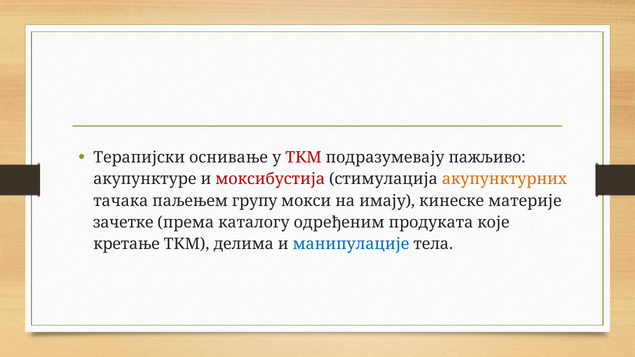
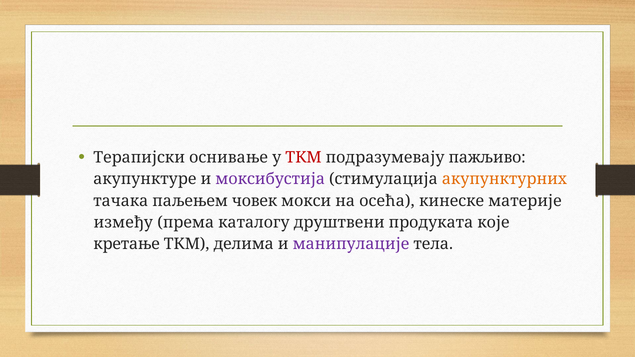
моксибустија colour: red -> purple
групу: групу -> човек
имају: имају -> осећа
зачетке: зачетке -> између
одређеним: одређеним -> друштвени
манипулације colour: blue -> purple
